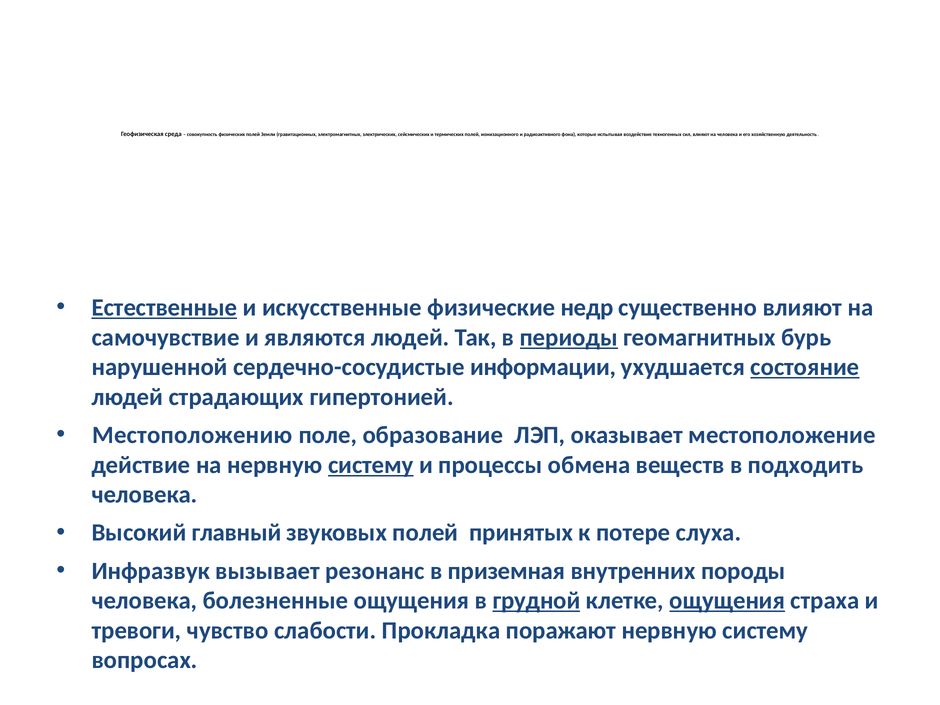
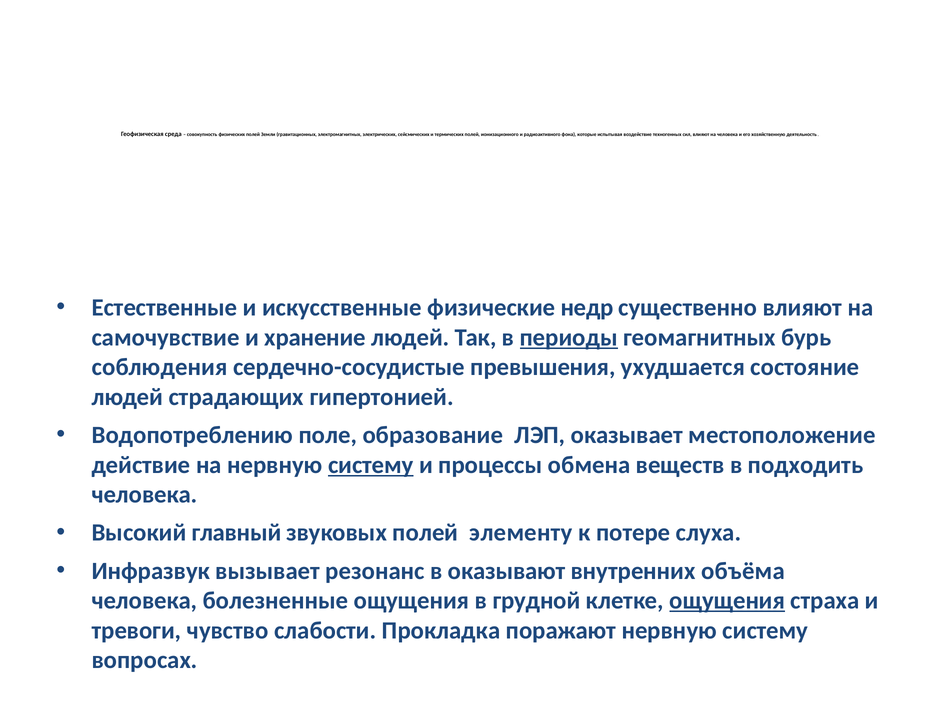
Естественные underline: present -> none
являются: являются -> хранение
нарушенной: нарушенной -> соблюдения
информации: информации -> превышения
состояние underline: present -> none
Местоположению: Местоположению -> Водопотреблению
принятых: принятых -> элементу
приземная: приземная -> оказывают
породы: породы -> объёма
грудной underline: present -> none
